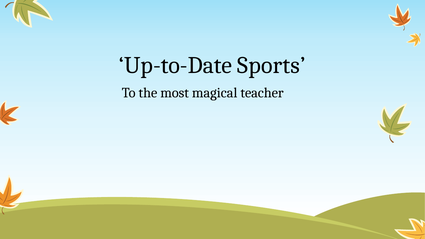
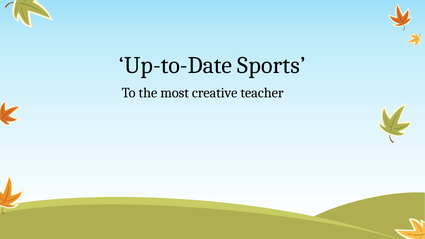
magical: magical -> creative
